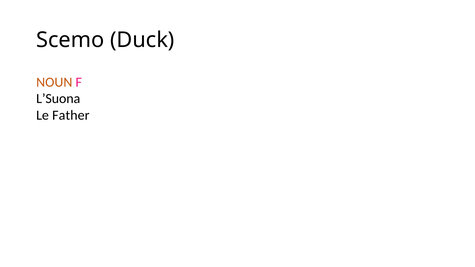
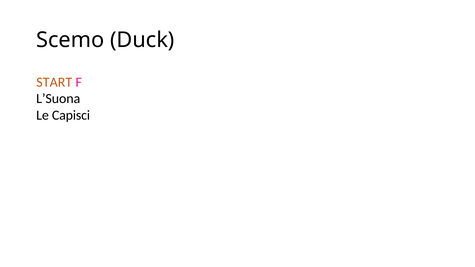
NOUN: NOUN -> START
Father: Father -> Capisci
